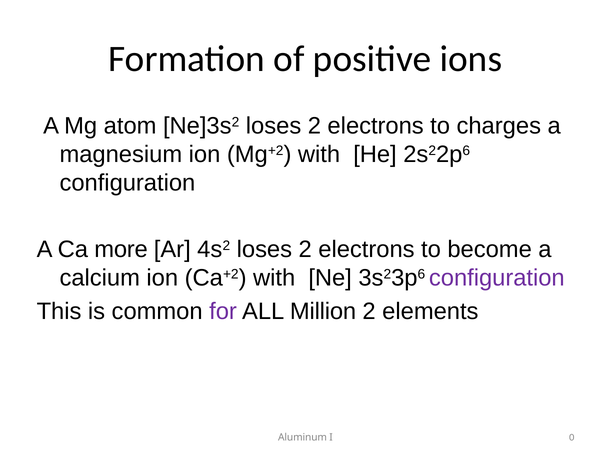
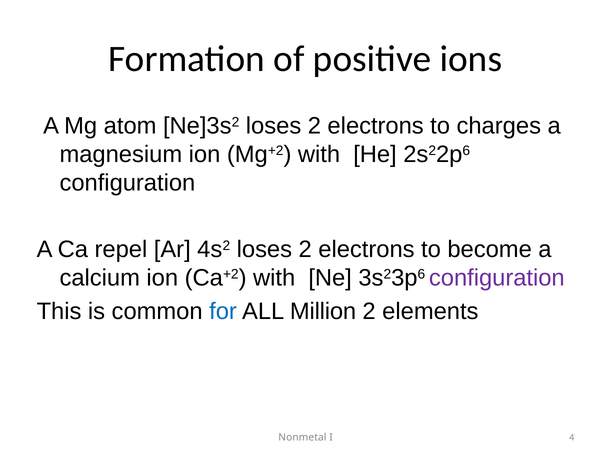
more: more -> repel
for colour: purple -> blue
Aluminum: Aluminum -> Nonmetal
0: 0 -> 4
